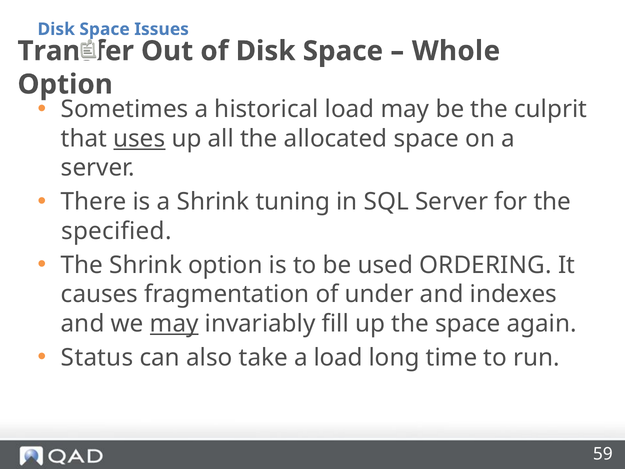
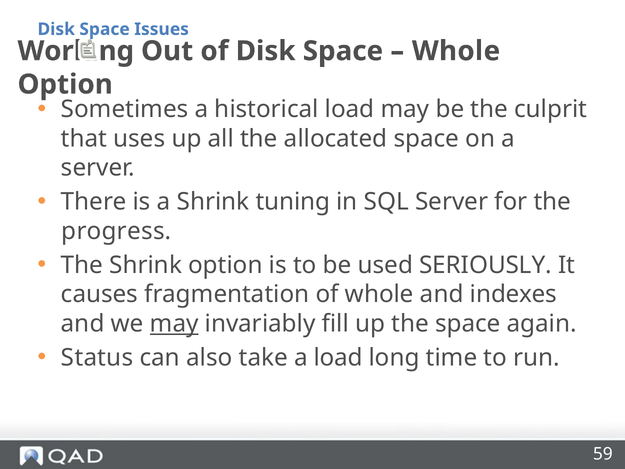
Transfer: Transfer -> Working
uses underline: present -> none
specified: specified -> progress
ORDERING: ORDERING -> SERIOUSLY
of under: under -> whole
